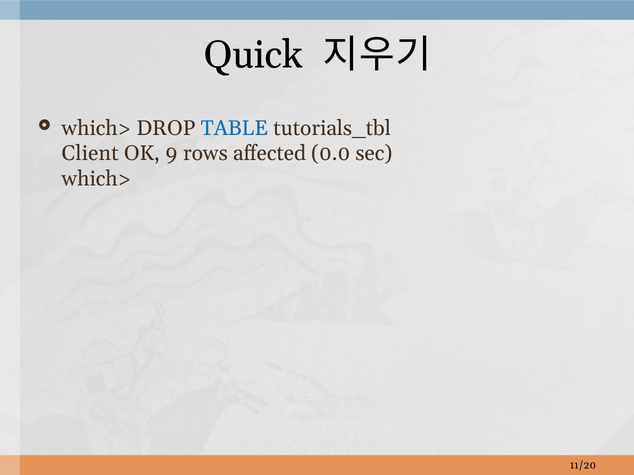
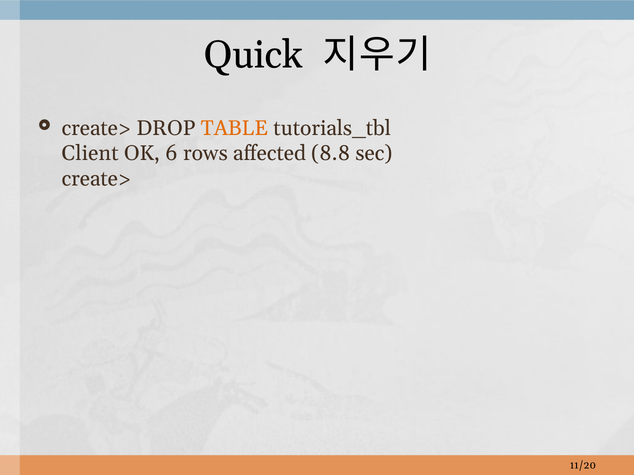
which> at (97, 128): which> -> create>
TABLE colour: blue -> orange
9: 9 -> 6
0.0: 0.0 -> 8.8
which> at (97, 179): which> -> create>
